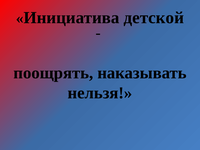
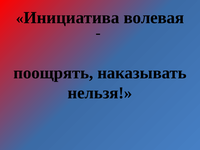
детской: детской -> волевая
